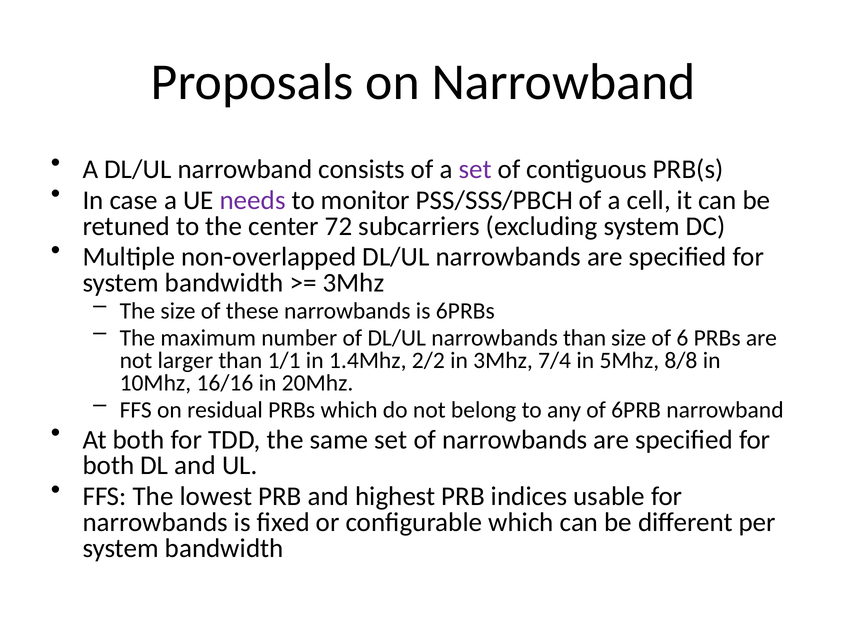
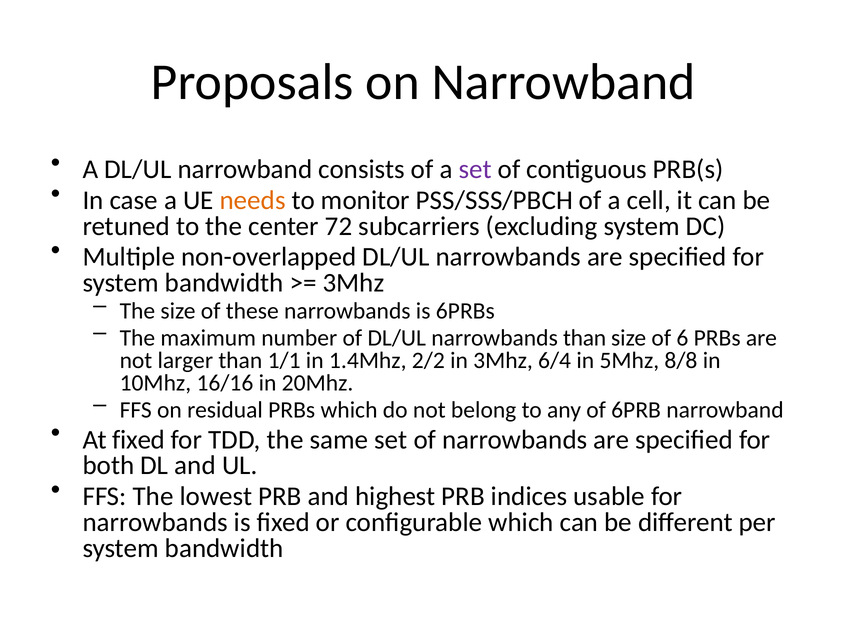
needs colour: purple -> orange
7/4: 7/4 -> 6/4
At both: both -> fixed
